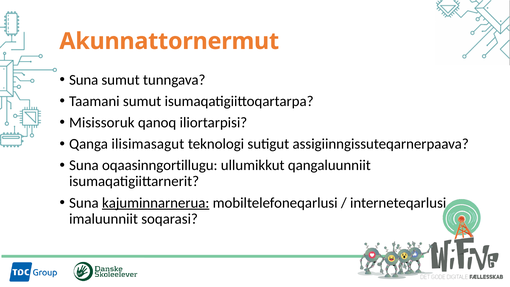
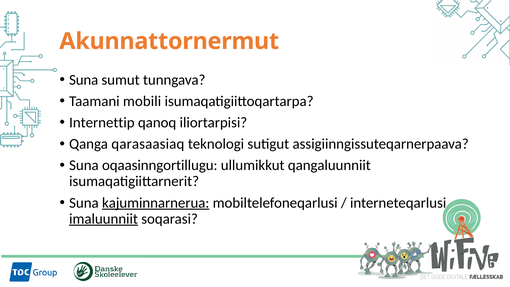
Taamani sumut: sumut -> mobili
Misissoruk: Misissoruk -> Internettip
ilisimasagut: ilisimasagut -> qarasaasiaq
imaluunniit underline: none -> present
